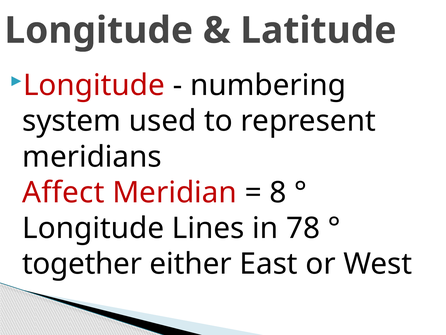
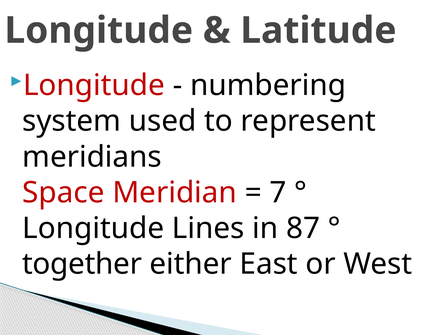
Affect: Affect -> Space
8: 8 -> 7
78: 78 -> 87
